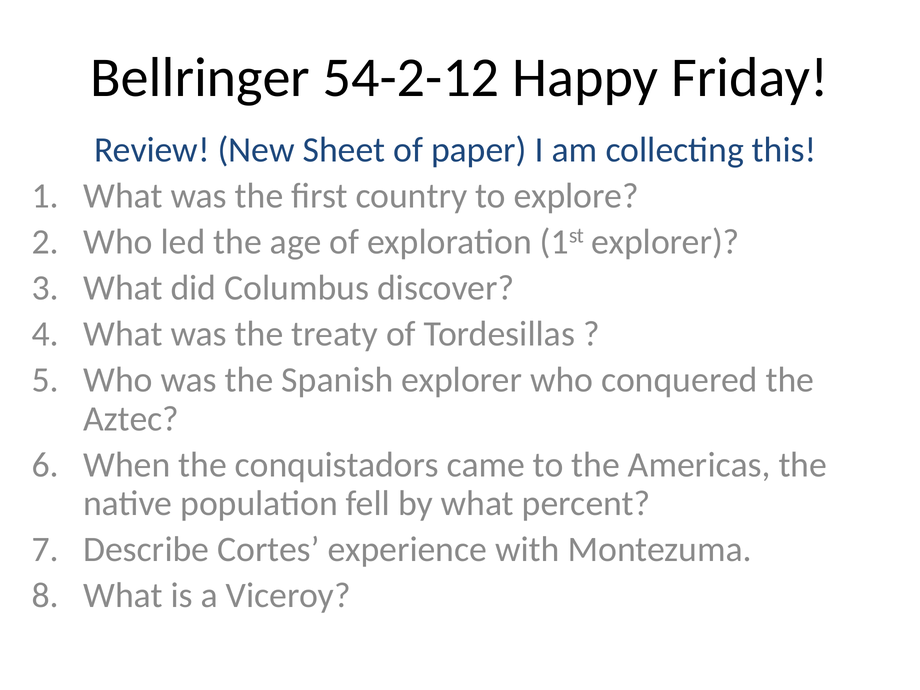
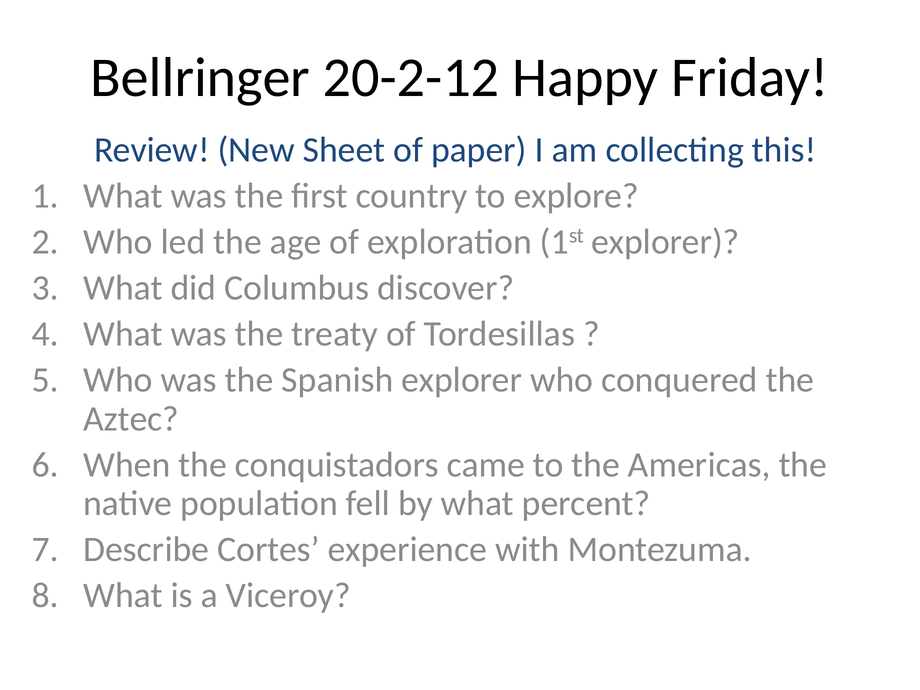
54-2-12: 54-2-12 -> 20-2-12
